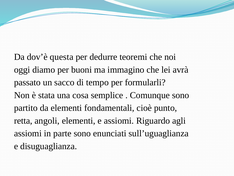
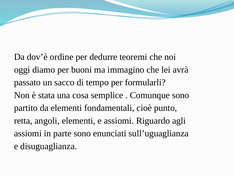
questa: questa -> ordine
